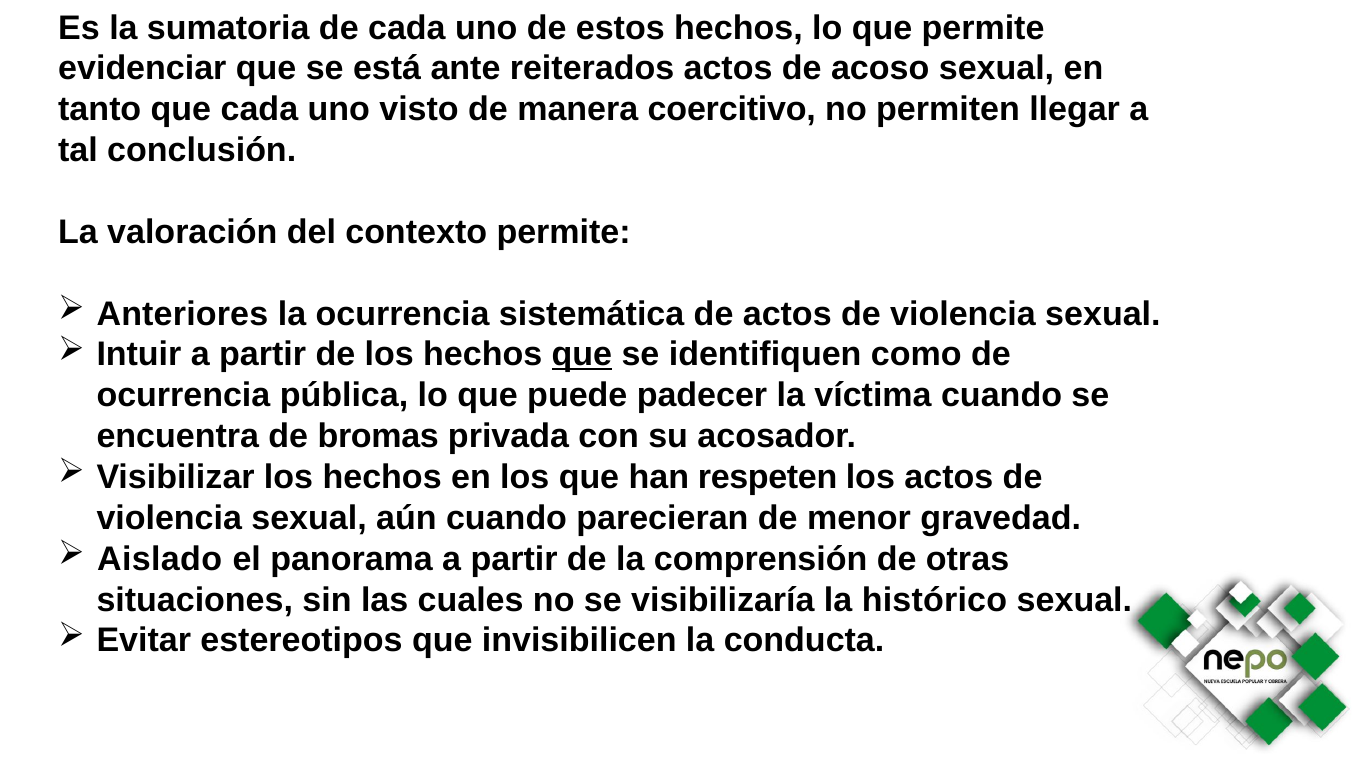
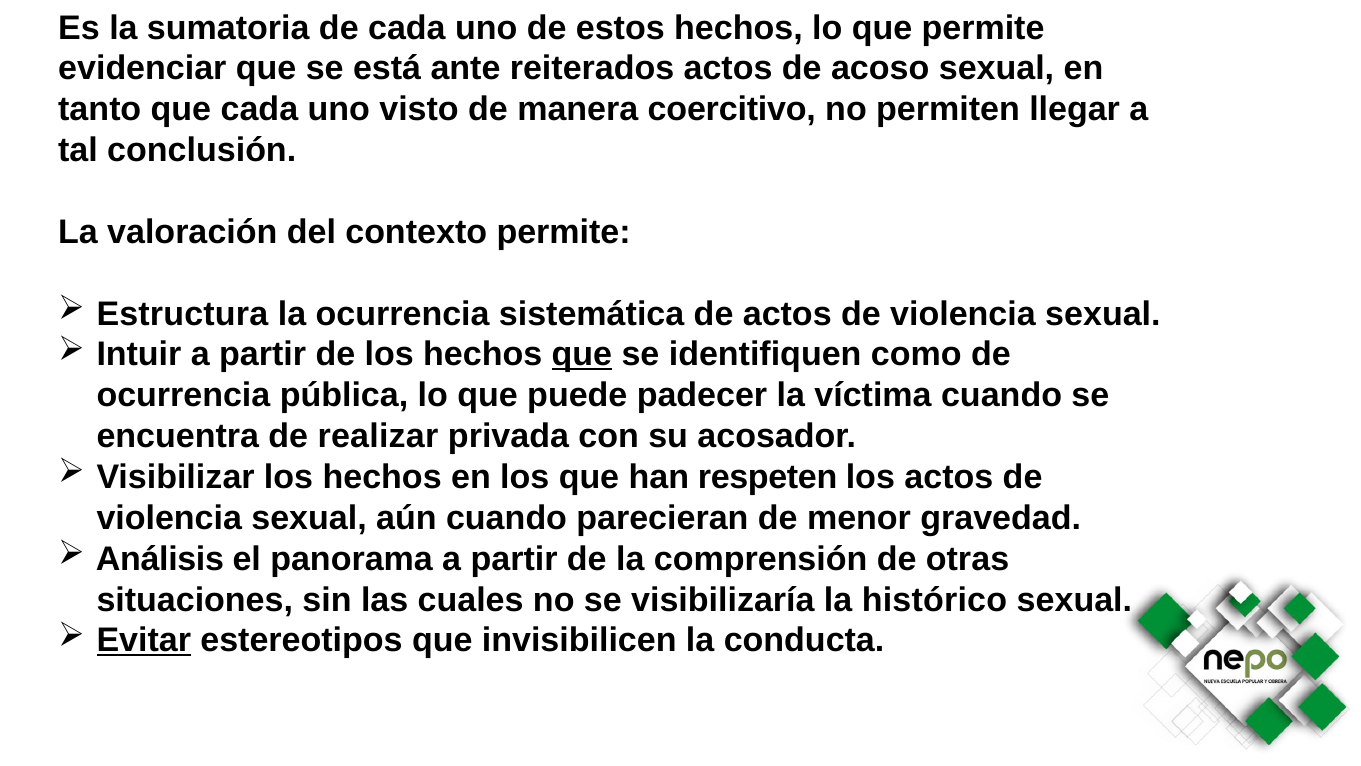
Anteriores: Anteriores -> Estructura
bromas: bromas -> realizar
Aislado: Aislado -> Análisis
Evitar underline: none -> present
